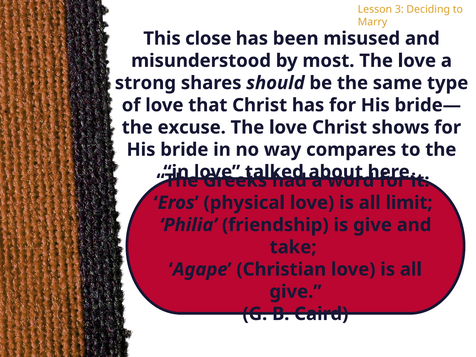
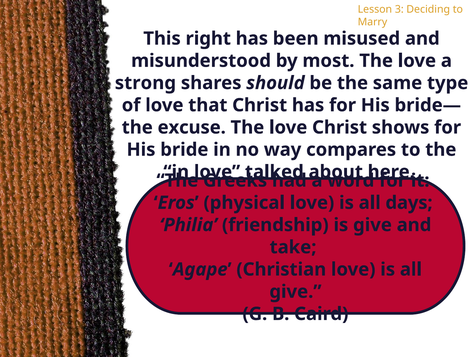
close: close -> right
limit: limit -> days
